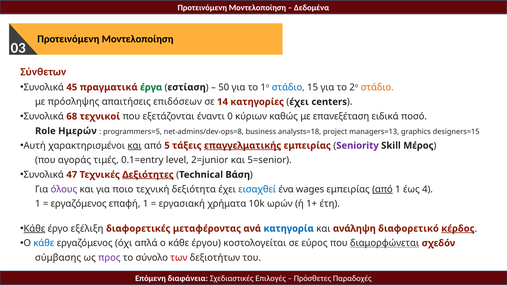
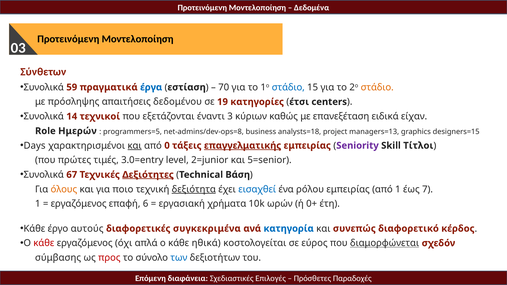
45: 45 -> 59
έργα colour: green -> blue
50: 50 -> 70
επιδόσεων: επιδόσεων -> δεδομένου
14: 14 -> 19
έχει at (299, 102): έχει -> έτσι
68: 68 -> 14
0: 0 -> 3
ποσό: ποσό -> είχαν
Αυτή: Αυτή -> Days
5: 5 -> 0
Μέρος: Μέρος -> Τίτλοι
αγοράς: αγοράς -> πρώτες
0.1=entry: 0.1=entry -> 3.0=entry
47: 47 -> 67
όλους colour: purple -> orange
δεξιότητα underline: none -> present
wages: wages -> ρόλου
από at (382, 189) underline: present -> none
4: 4 -> 7
επαφή 1: 1 -> 6
1+: 1+ -> 0+
Κάθε at (34, 229) underline: present -> none
εξέλιξη: εξέλιξη -> αυτούς
μεταφέροντας: μεταφέροντας -> συγκεκριμένα
ανάληψη: ανάληψη -> συνεπώς
κέρδος underline: present -> none
κάθε at (44, 243) colour: blue -> red
έργου: έργου -> ηθικά
προς colour: purple -> red
των colour: red -> blue
